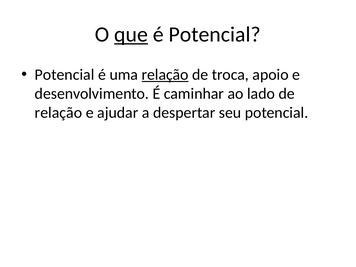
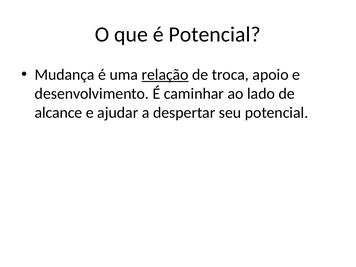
que underline: present -> none
Potencial at (65, 75): Potencial -> Mudança
relação at (58, 113): relação -> alcance
